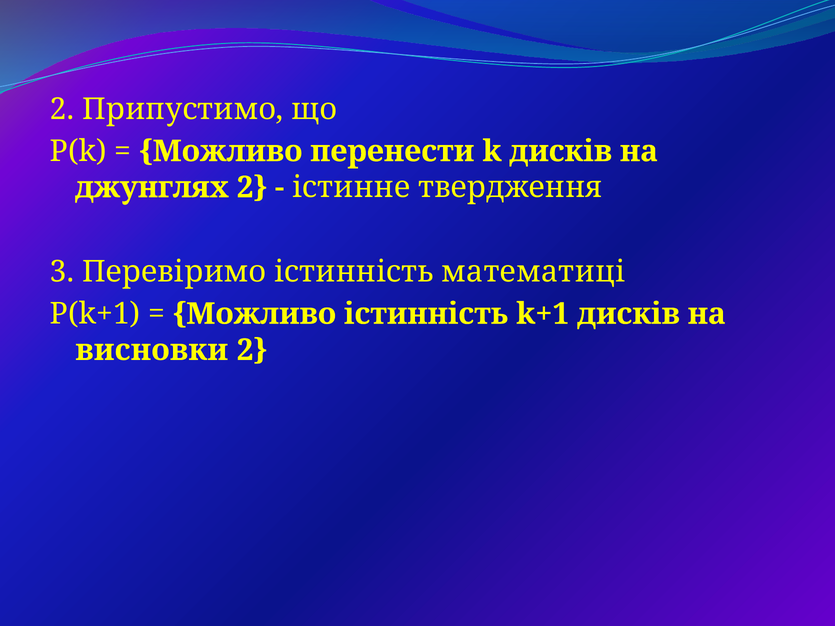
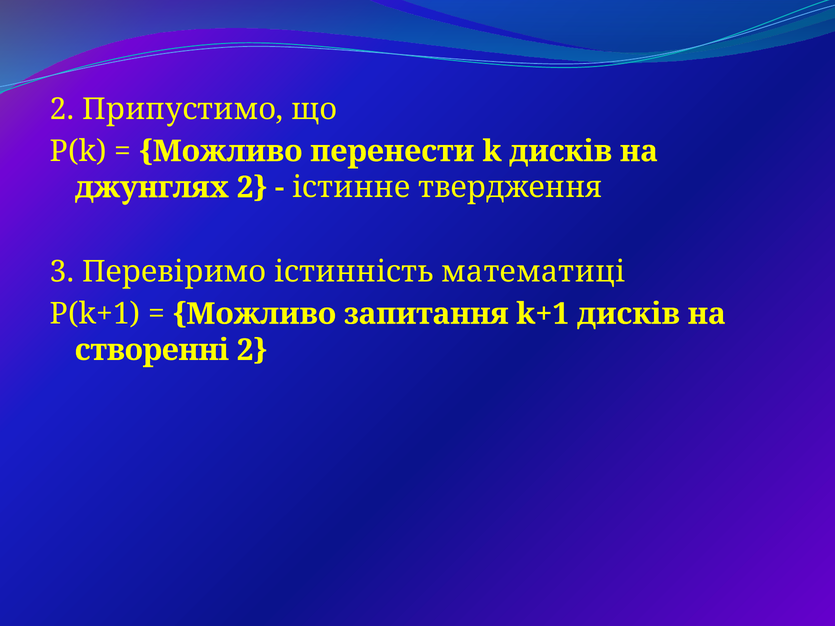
Можливо істинність: істинність -> запитання
висновки: висновки -> створенні
